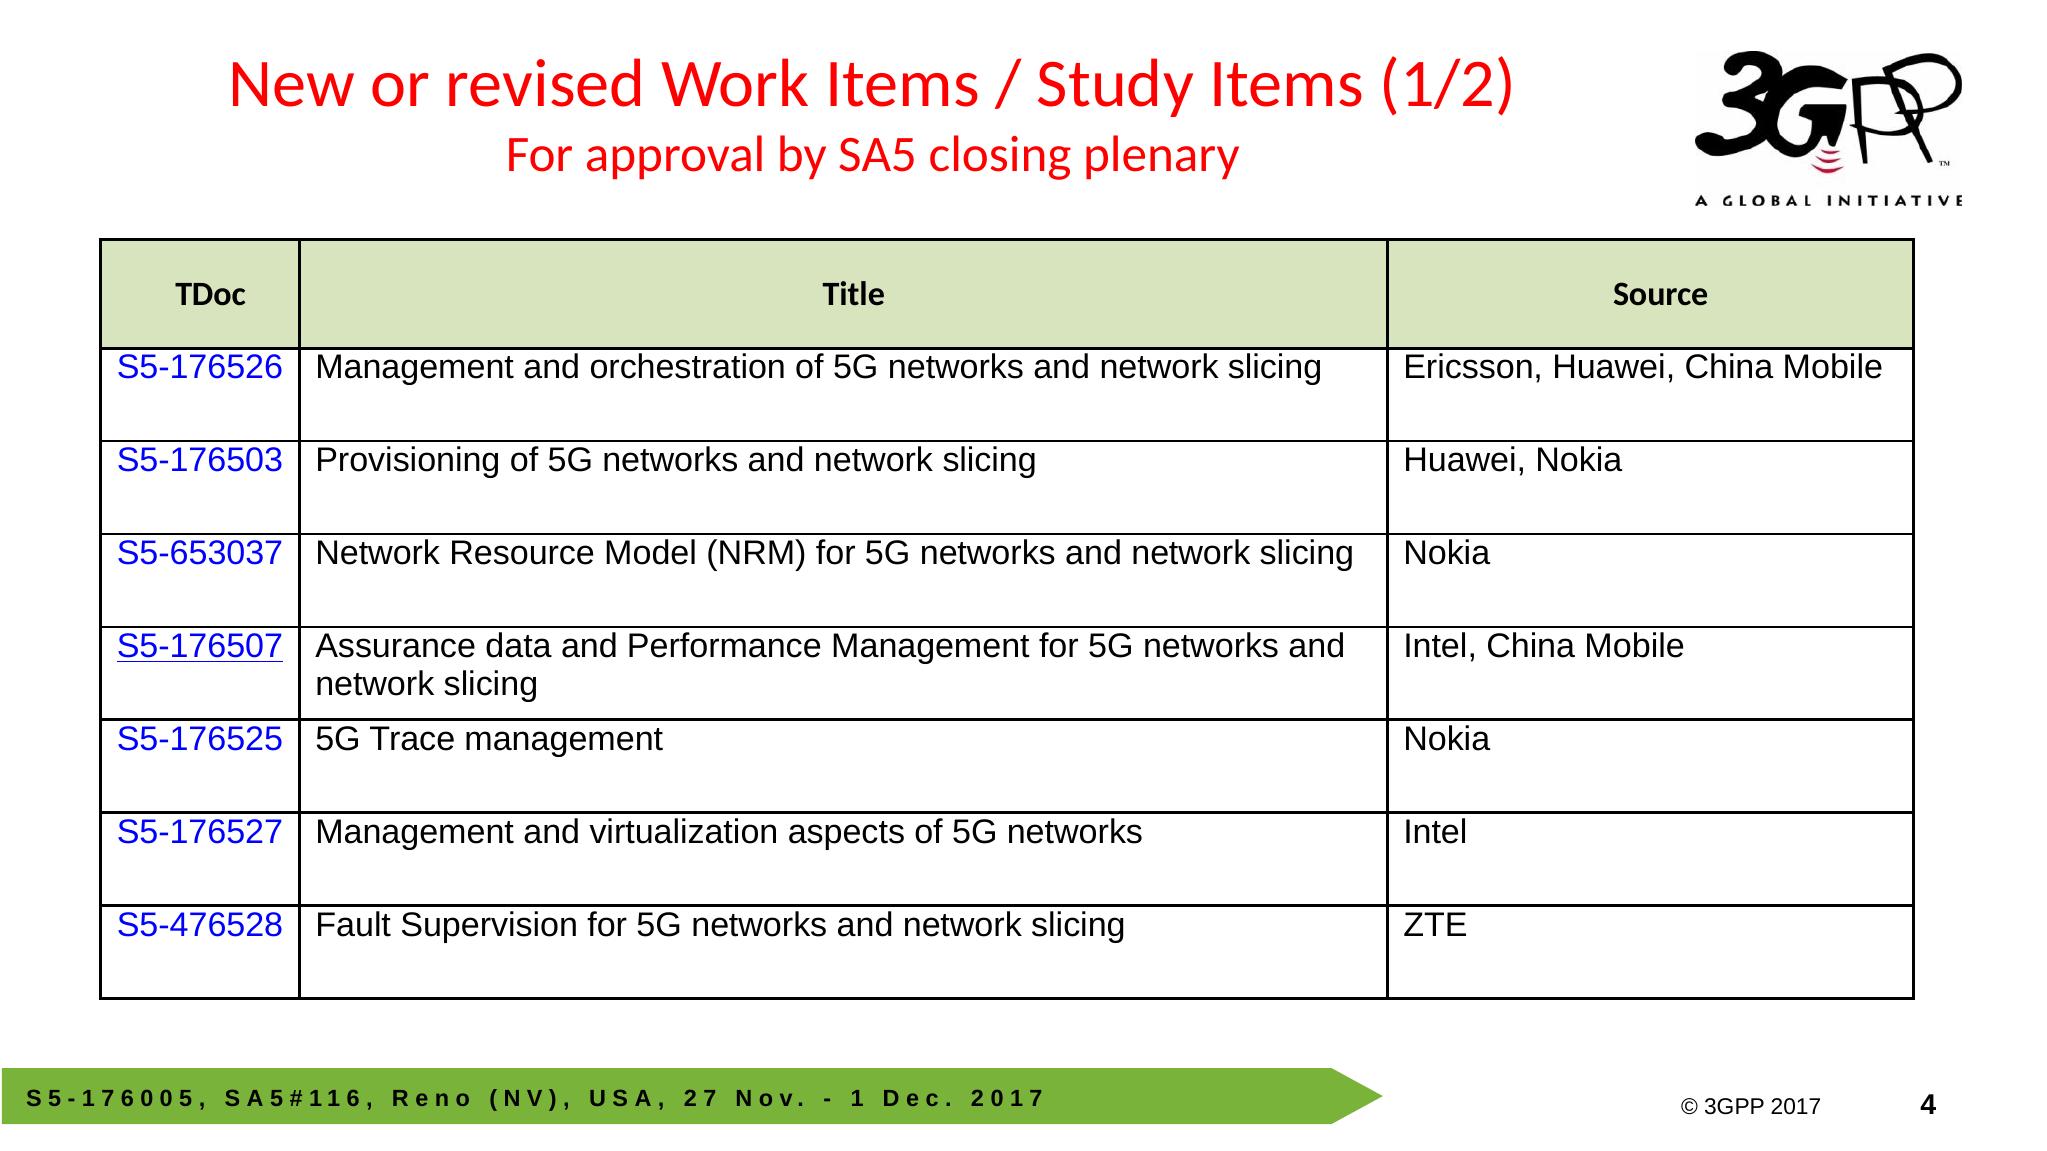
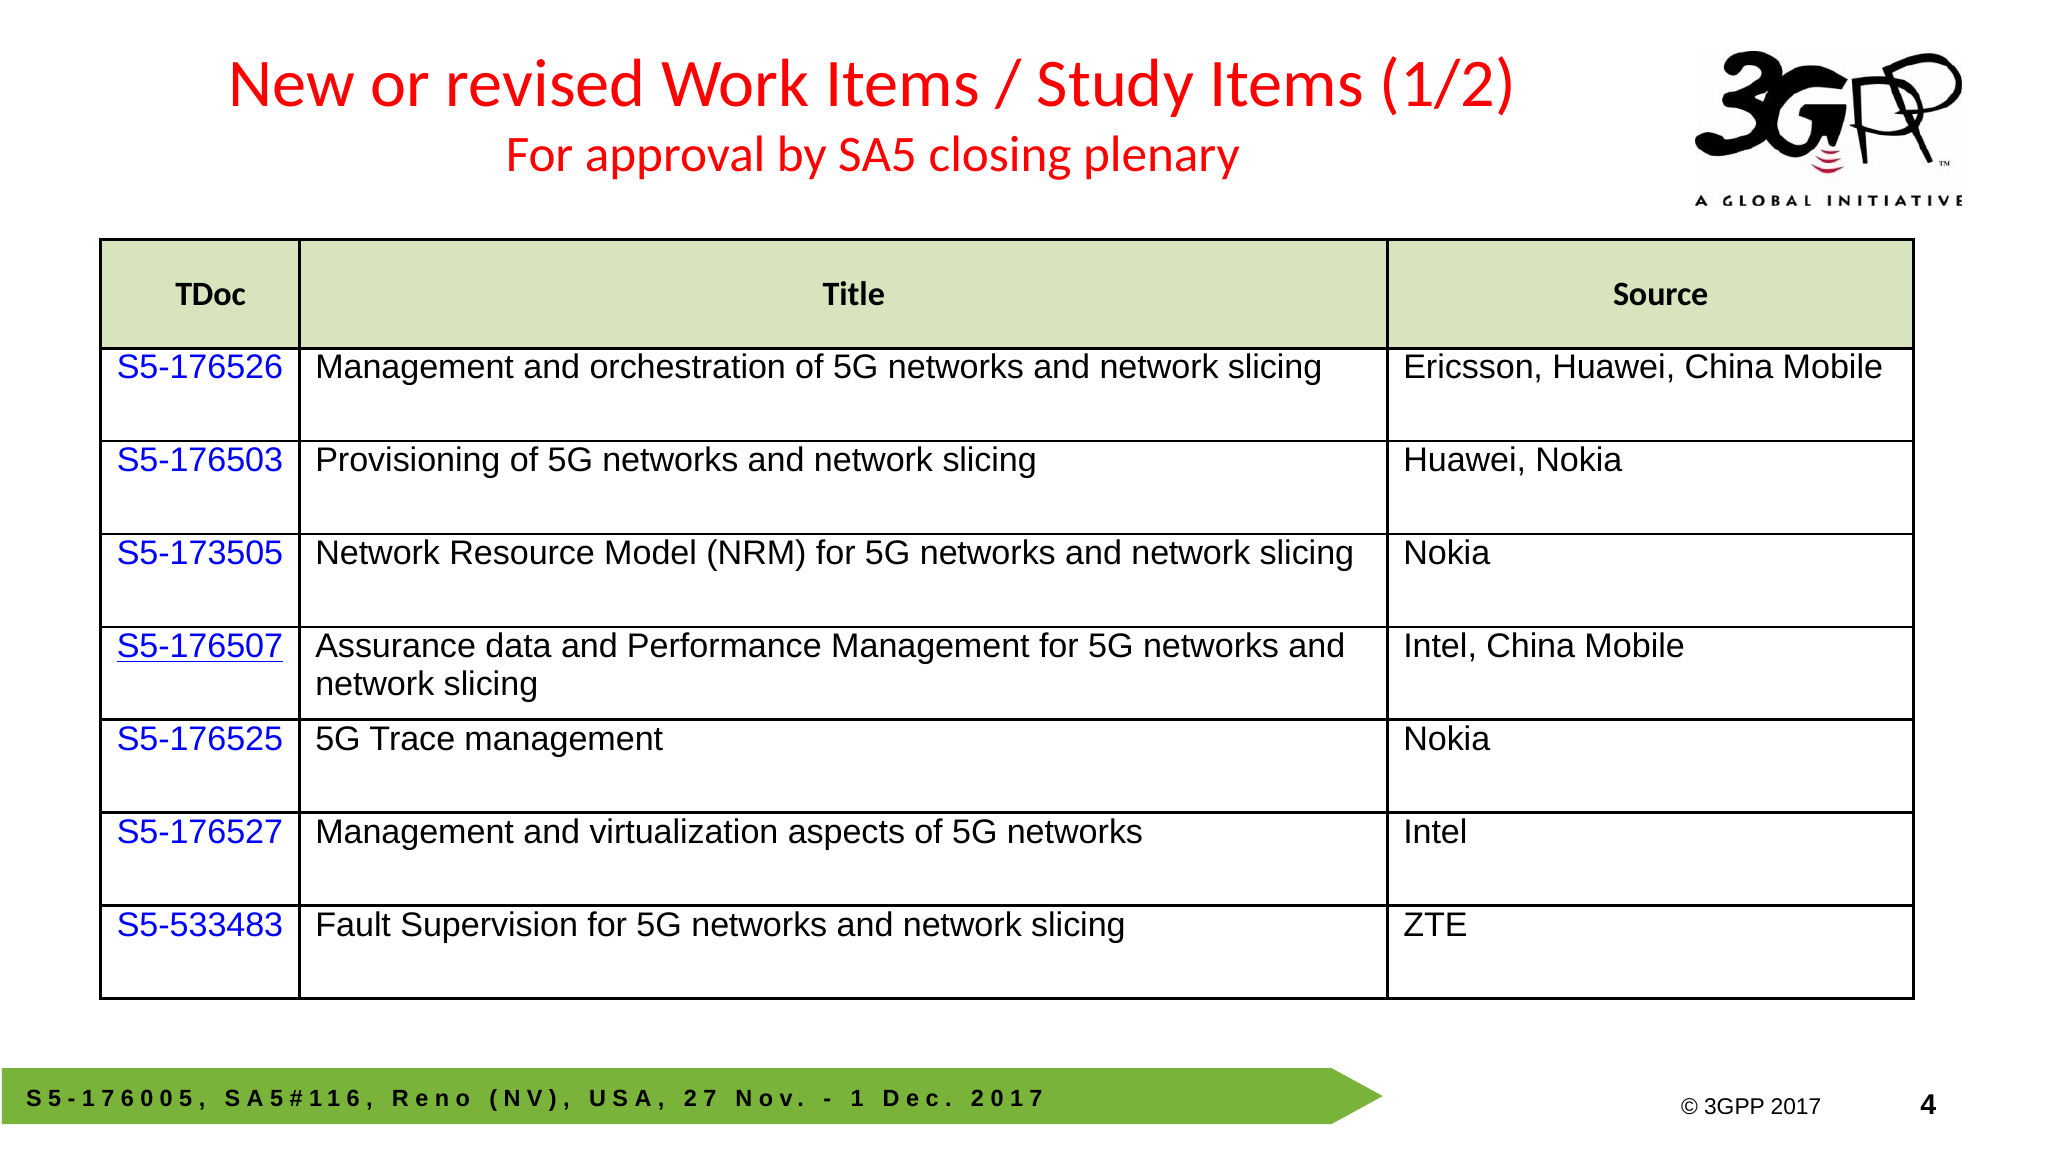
S5-653037: S5-653037 -> S5-173505
S5-476528: S5-476528 -> S5-533483
